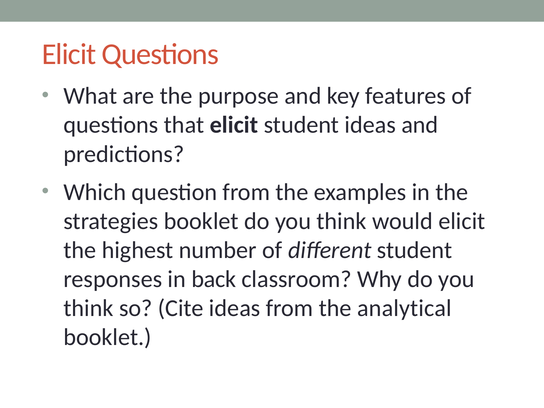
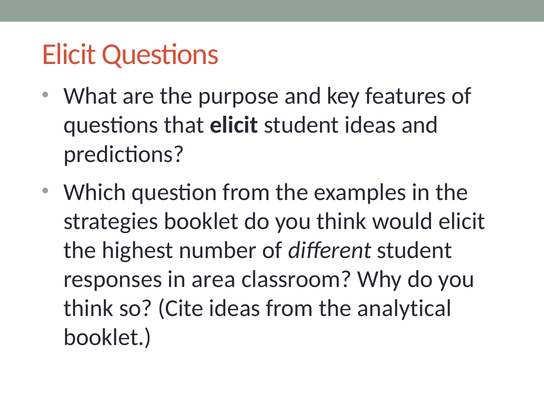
back: back -> area
